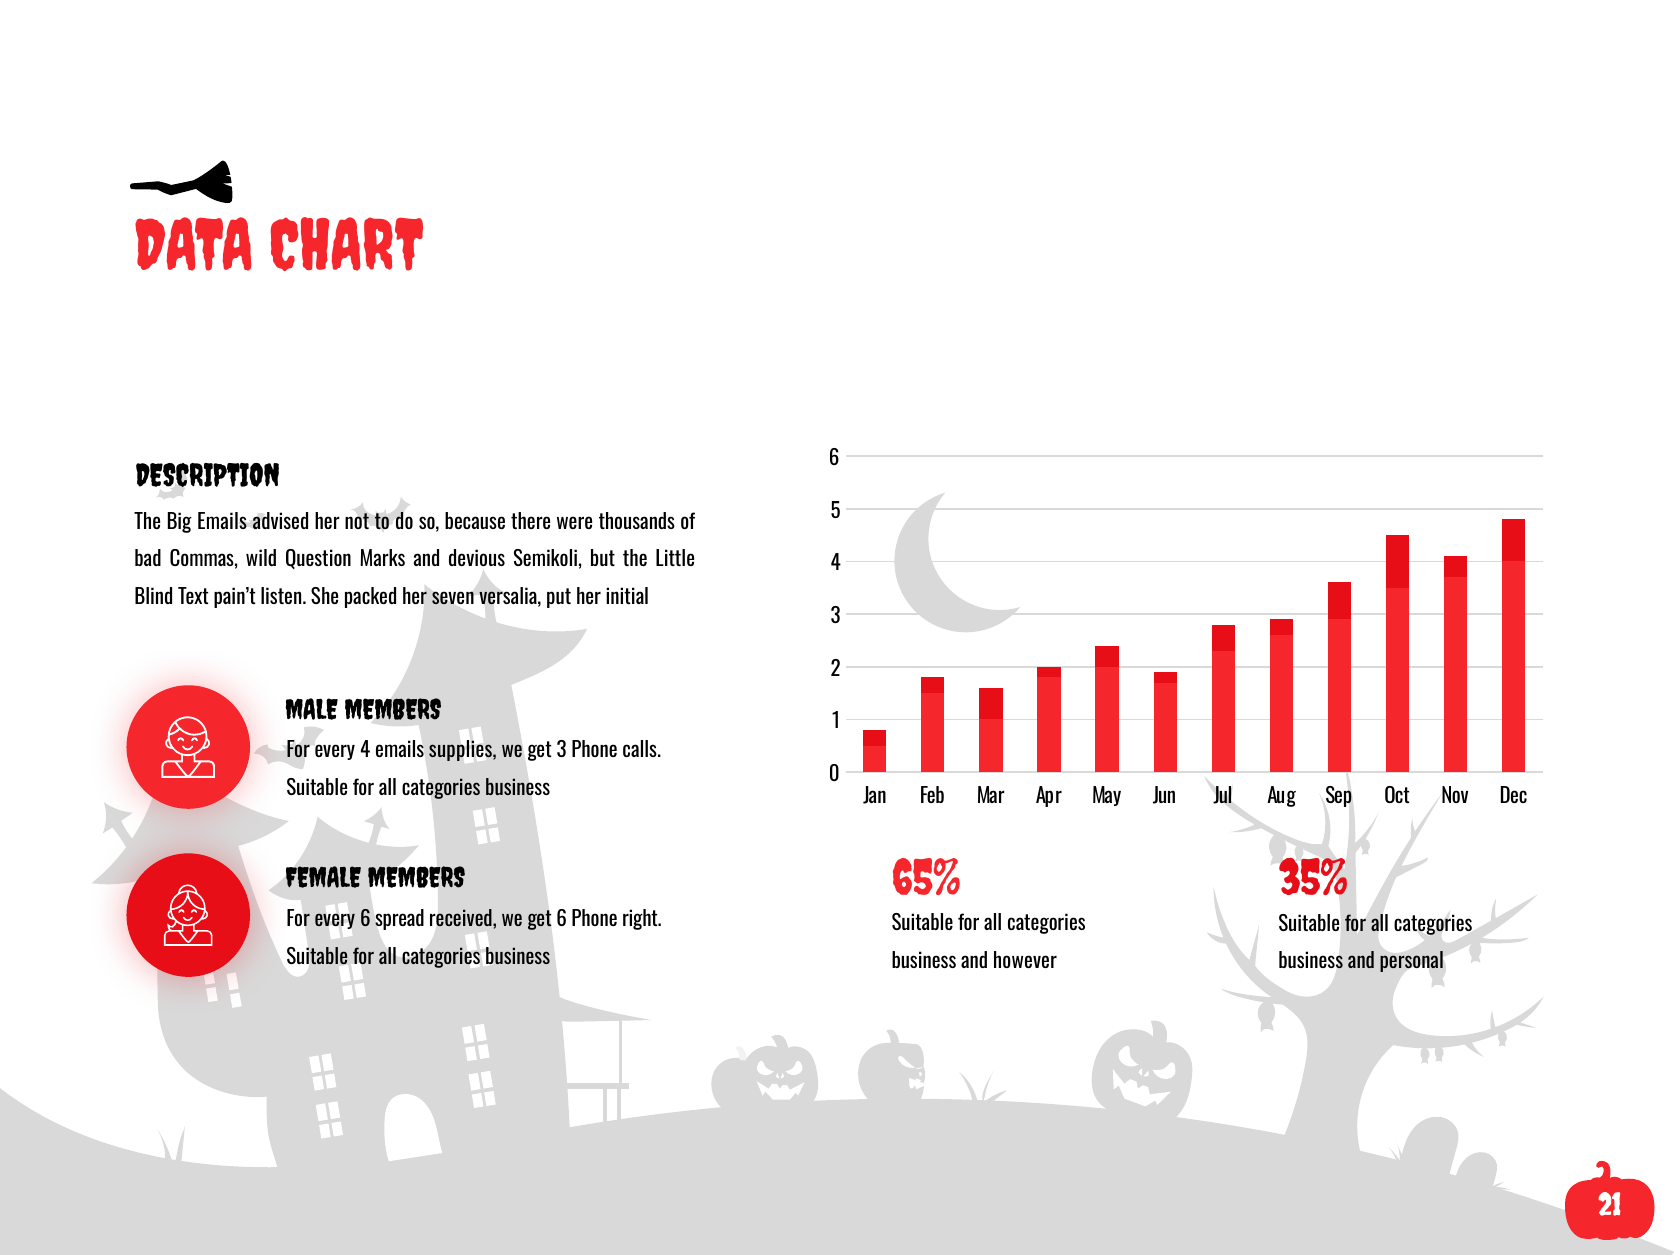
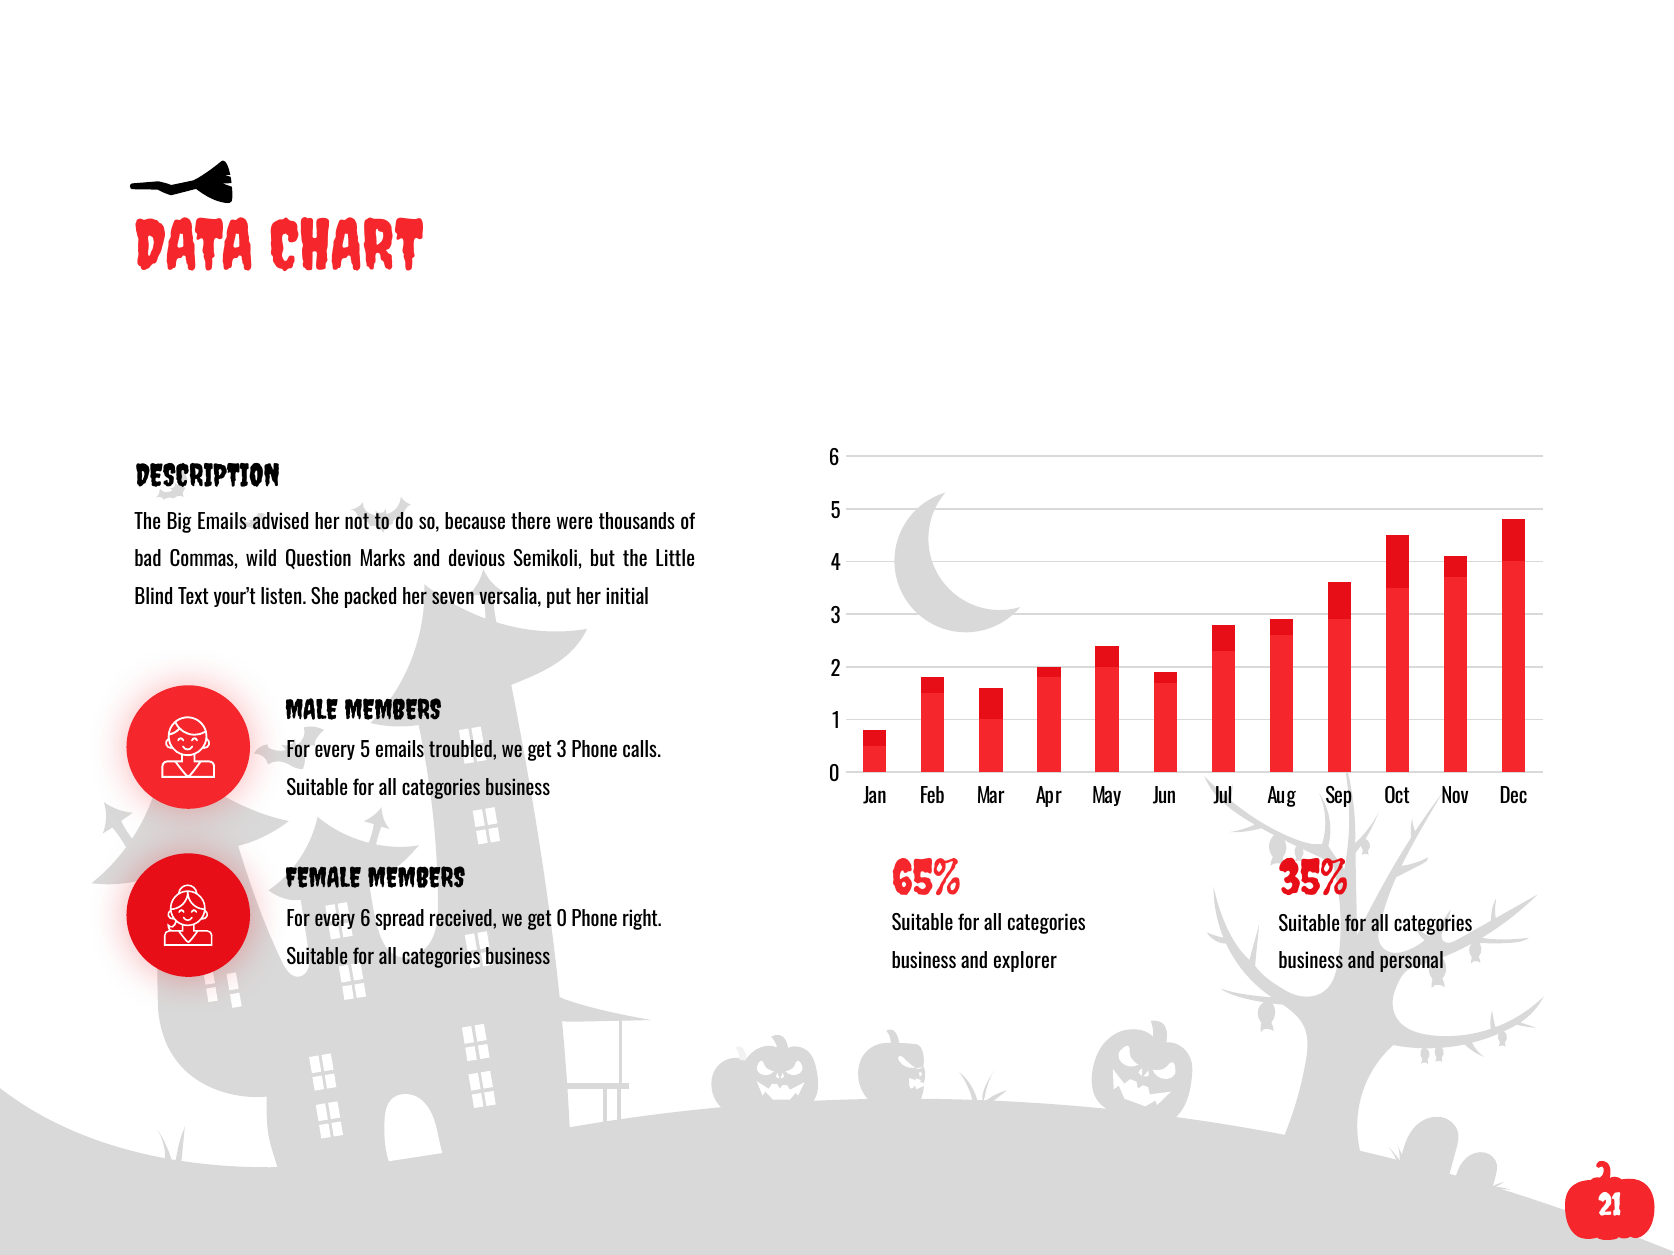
pain’t: pain’t -> your’t
every 4: 4 -> 5
supplies: supplies -> troubled
get 6: 6 -> 0
however: however -> explorer
